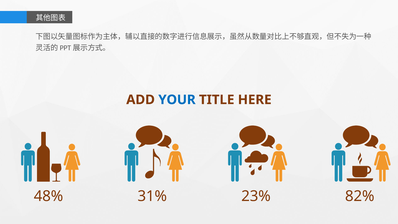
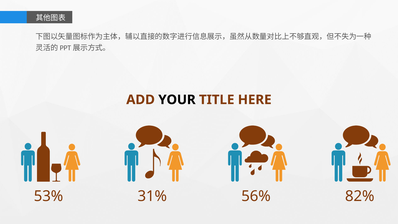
YOUR colour: blue -> black
48%: 48% -> 53%
23%: 23% -> 56%
